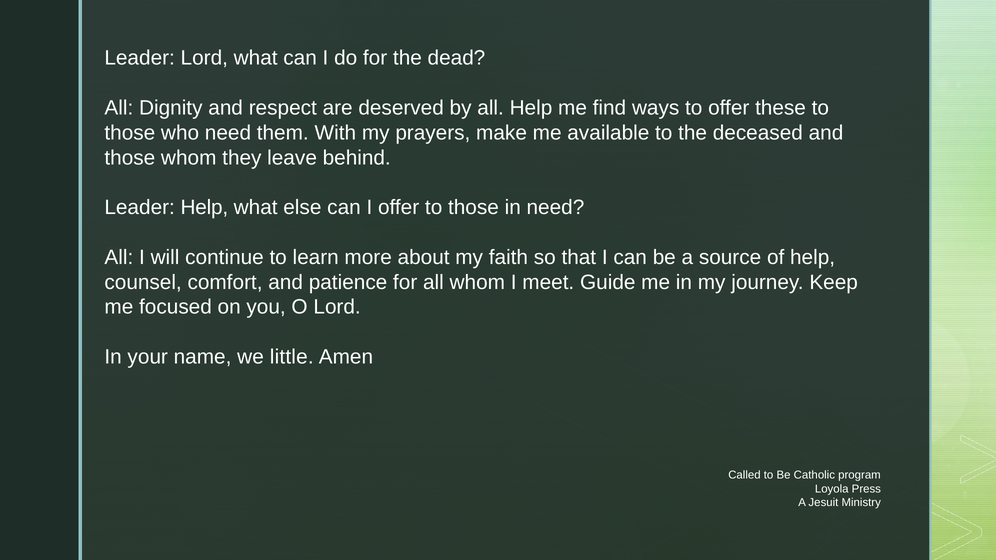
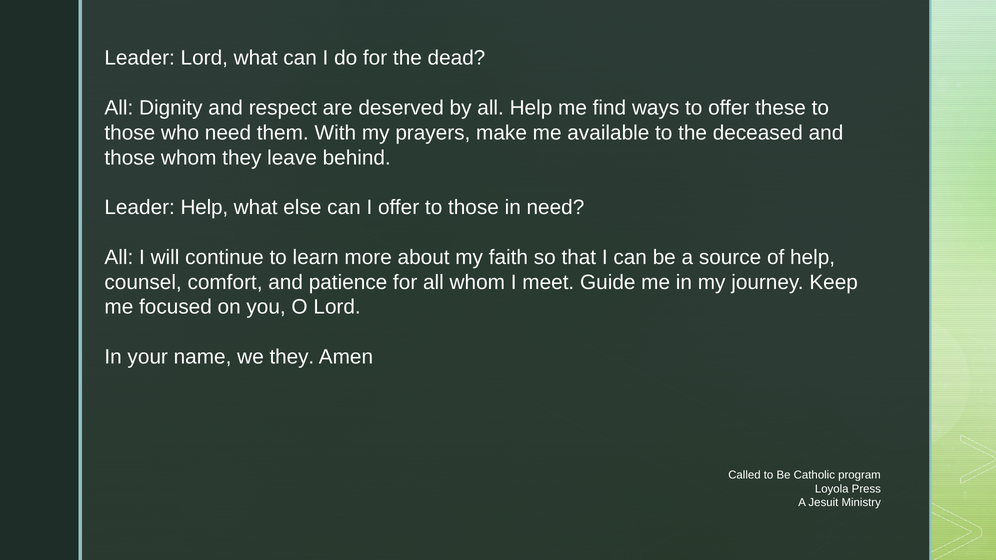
we little: little -> they
